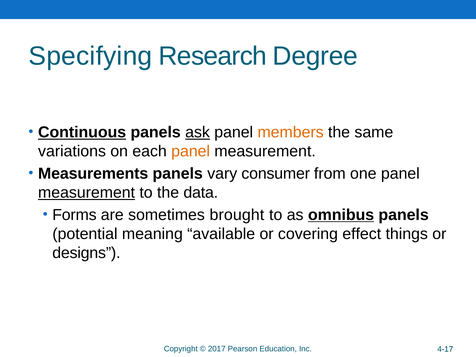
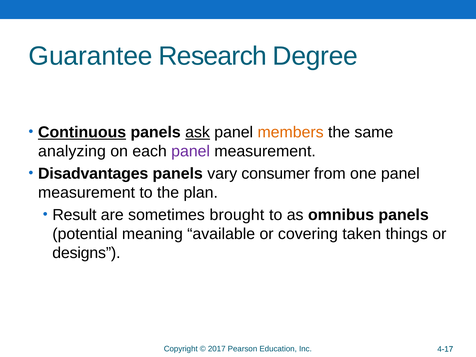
Specifying: Specifying -> Guarantee
variations: variations -> analyzing
panel at (191, 151) colour: orange -> purple
Measurements: Measurements -> Disadvantages
measurement at (87, 193) underline: present -> none
data: data -> plan
Forms: Forms -> Result
omnibus underline: present -> none
effect: effect -> taken
